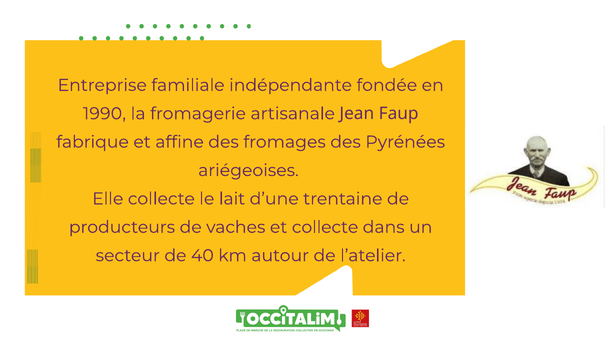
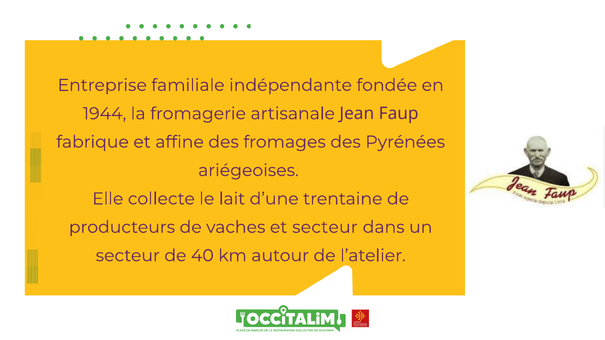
1990: 1990 -> 1944
et collecte: collecte -> secteur
